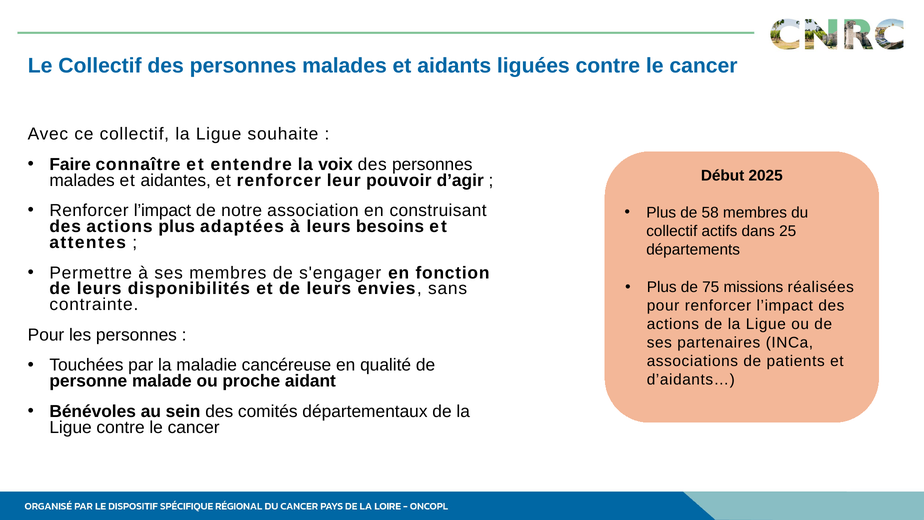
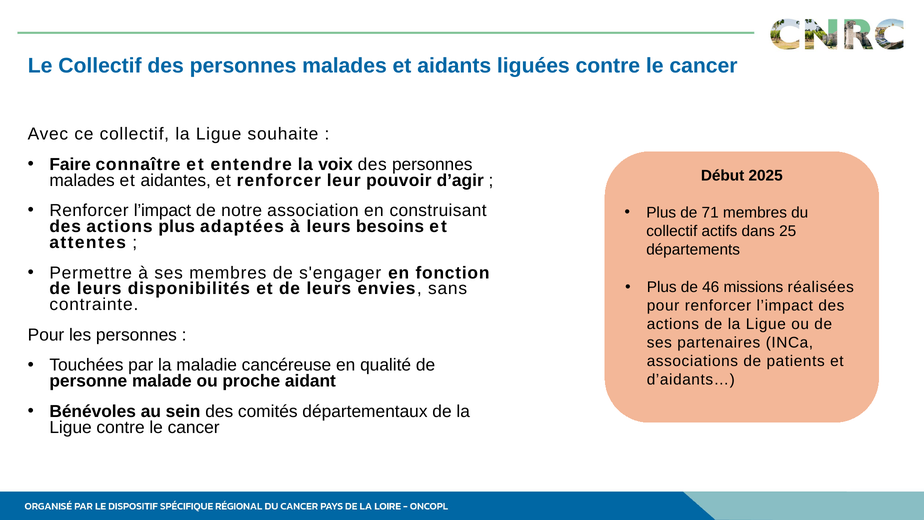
58: 58 -> 71
75: 75 -> 46
